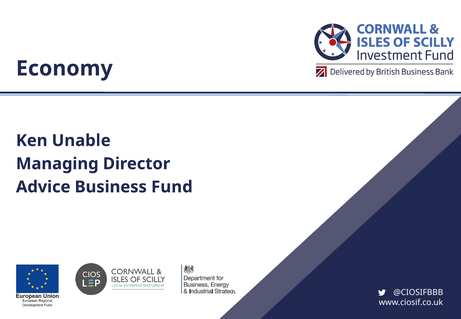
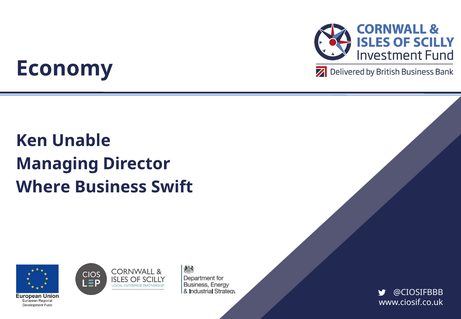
Advice: Advice -> Where
Fund: Fund -> Swift
